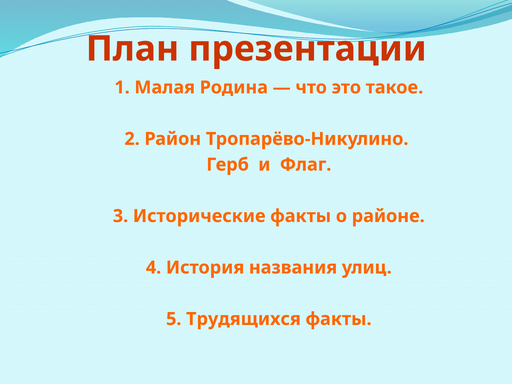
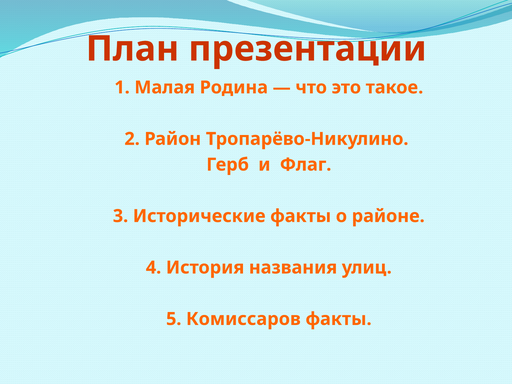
Трудящихся: Трудящихся -> Комиссаров
